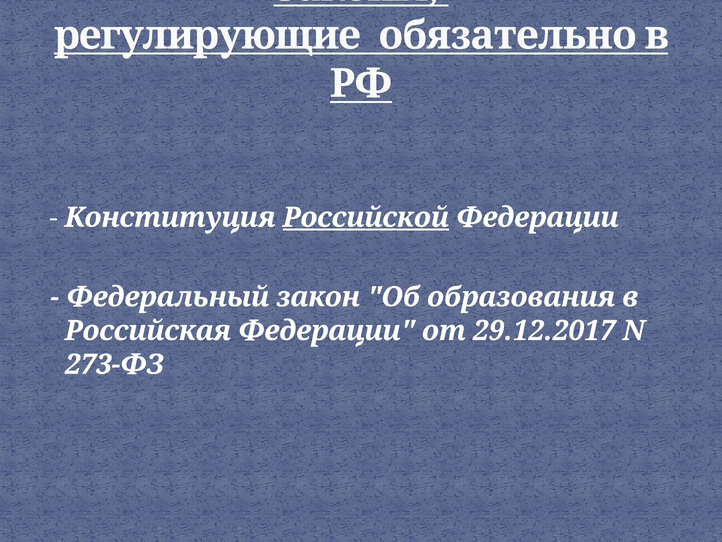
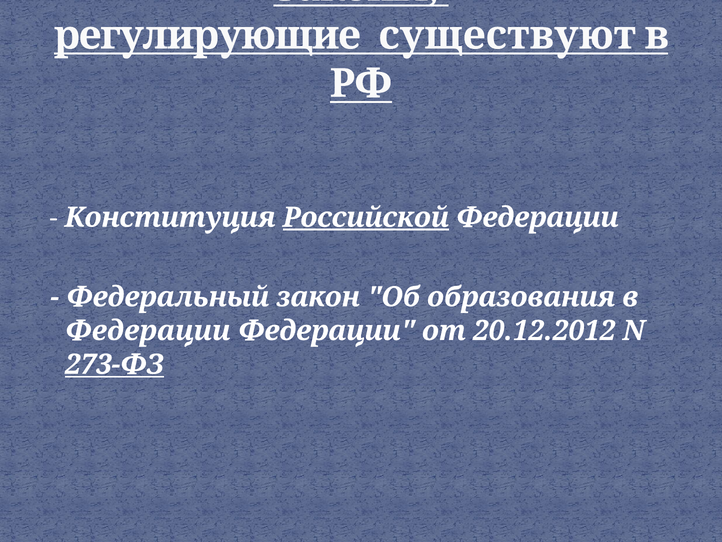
обязательно: обязательно -> существуют
Российская at (148, 330): Российская -> Федерации
29.12.2017: 29.12.2017 -> 20.12.2012
273-ФЗ underline: none -> present
